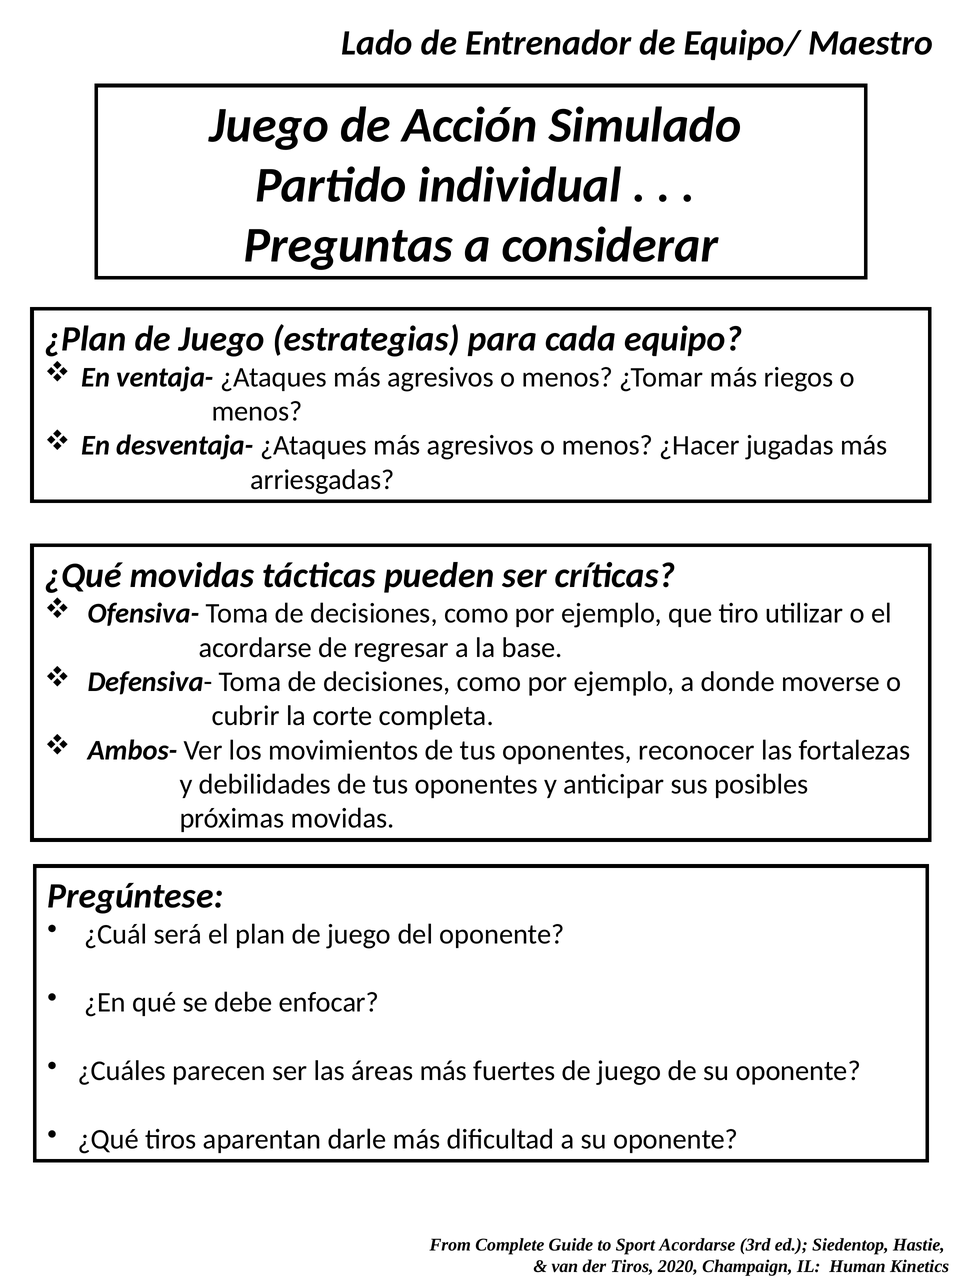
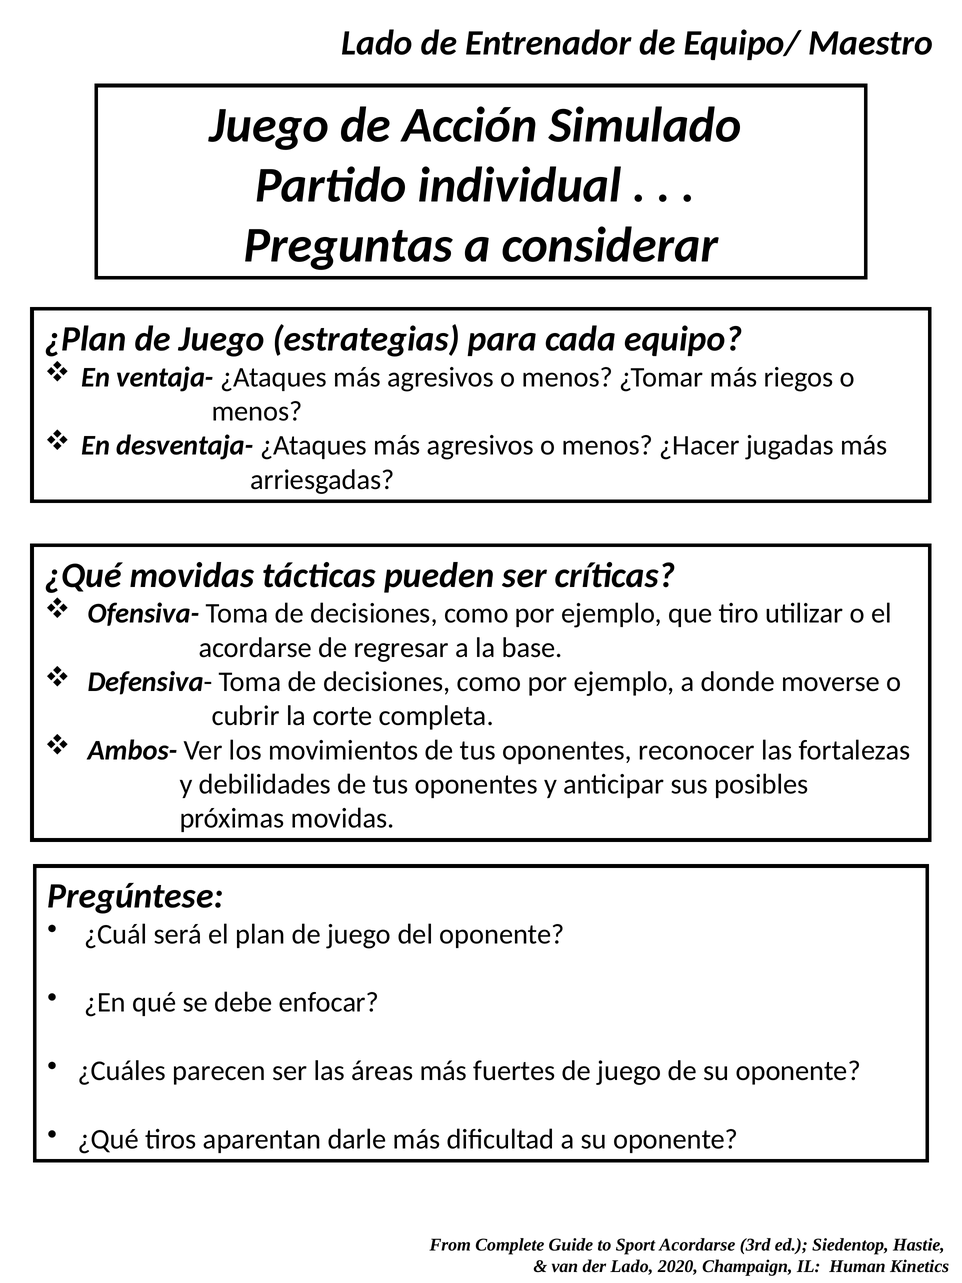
der Tiros: Tiros -> Lado
